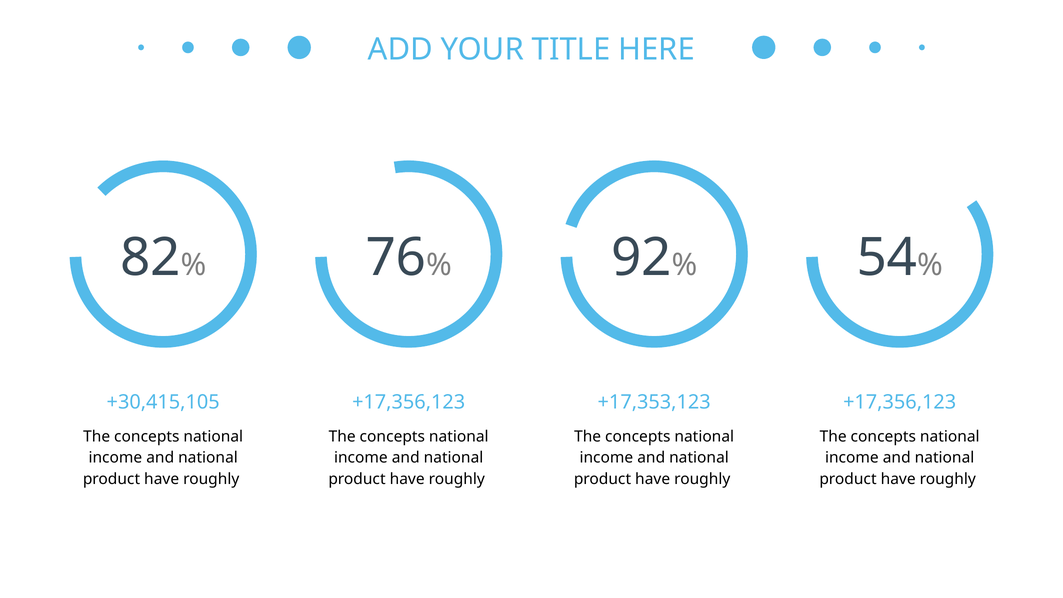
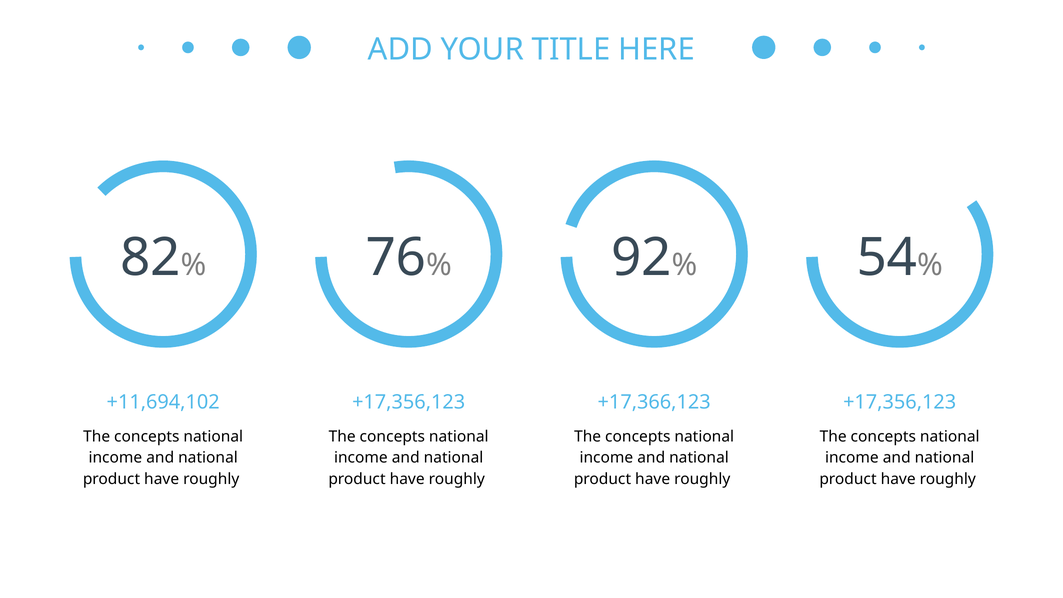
+30,415,105: +30,415,105 -> +11,694,102
+17,353,123: +17,353,123 -> +17,366,123
